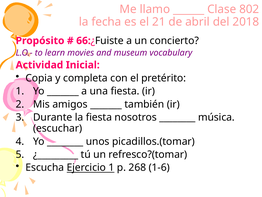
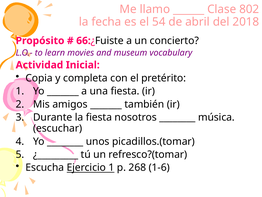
21: 21 -> 54
